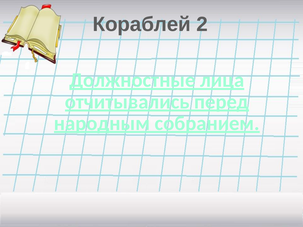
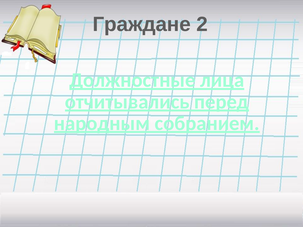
Кораблей: Кораблей -> Граждане
